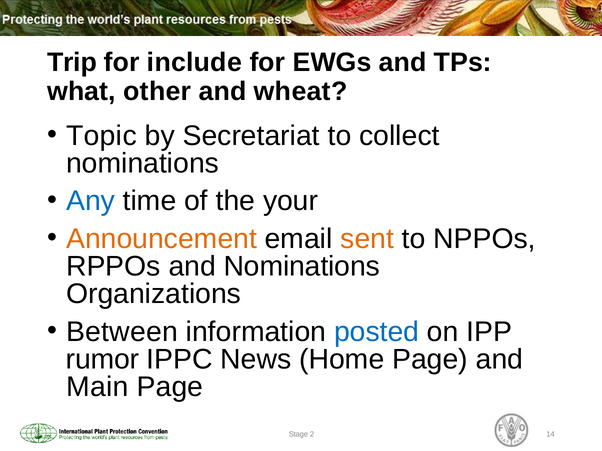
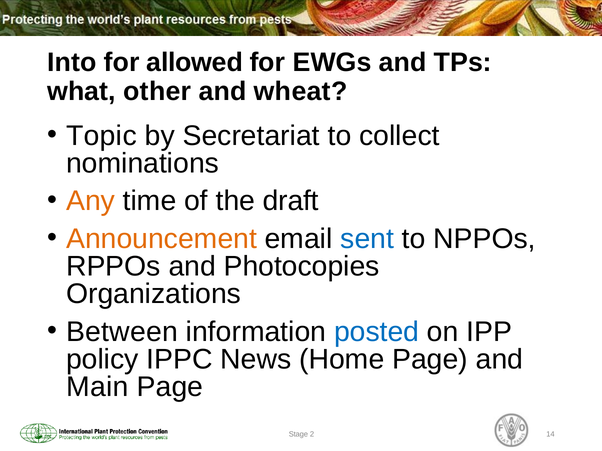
Trip: Trip -> Into
include: include -> allowed
Any colour: blue -> orange
your: your -> draft
sent colour: orange -> blue
and Nominations: Nominations -> Photocopies
rumor: rumor -> policy
